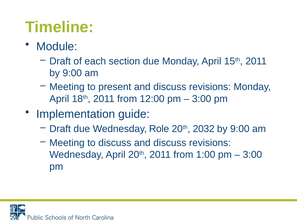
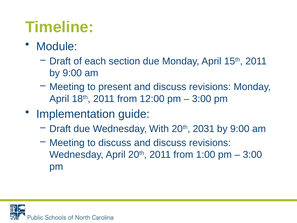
Role: Role -> With
2032: 2032 -> 2031
